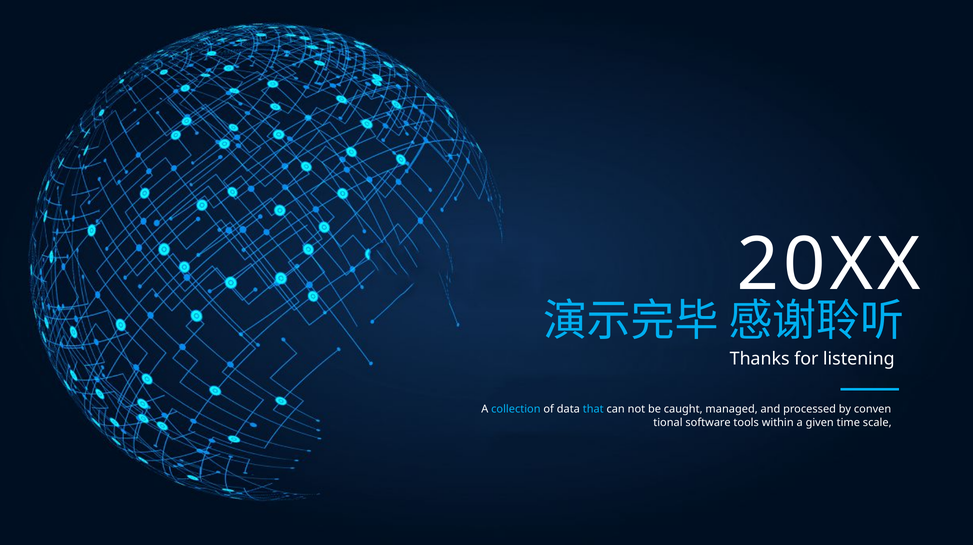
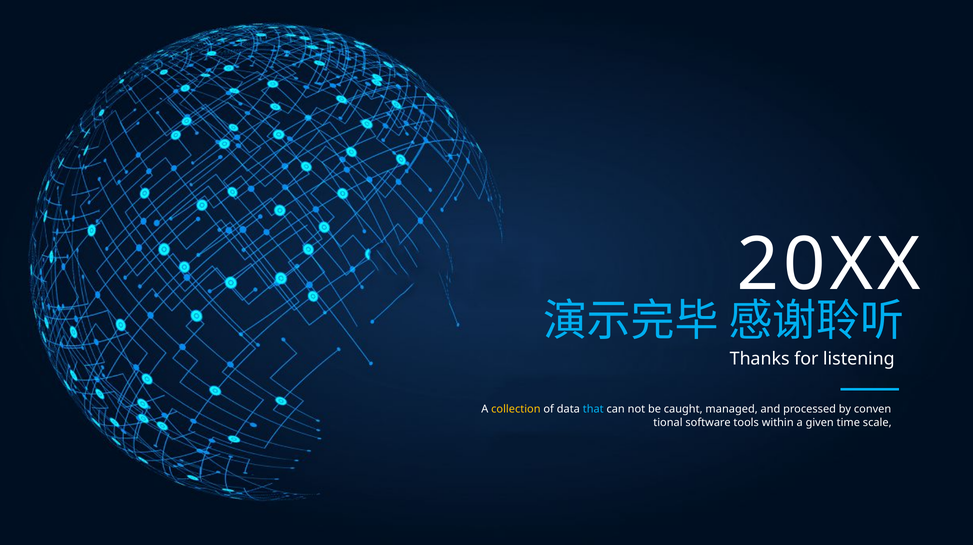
collection colour: light blue -> yellow
